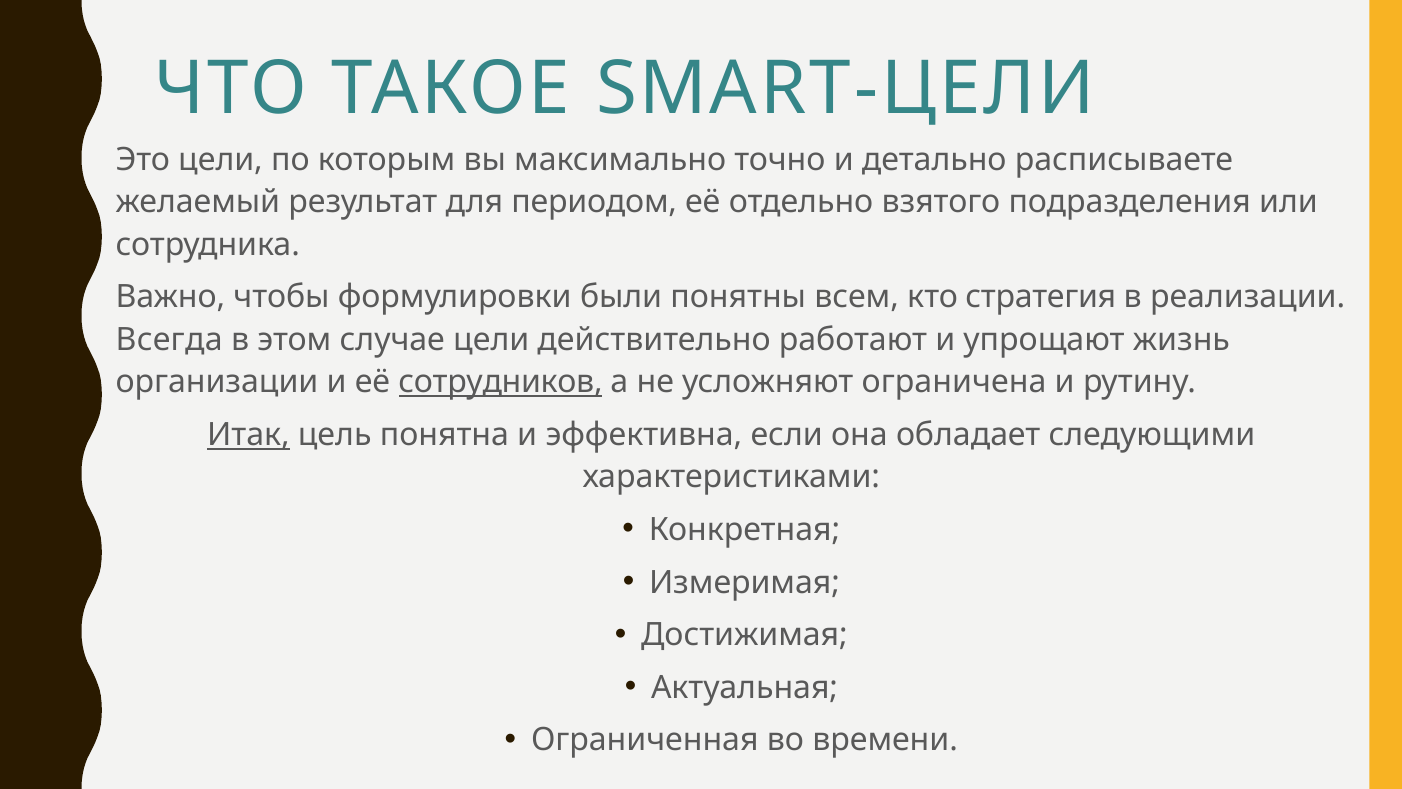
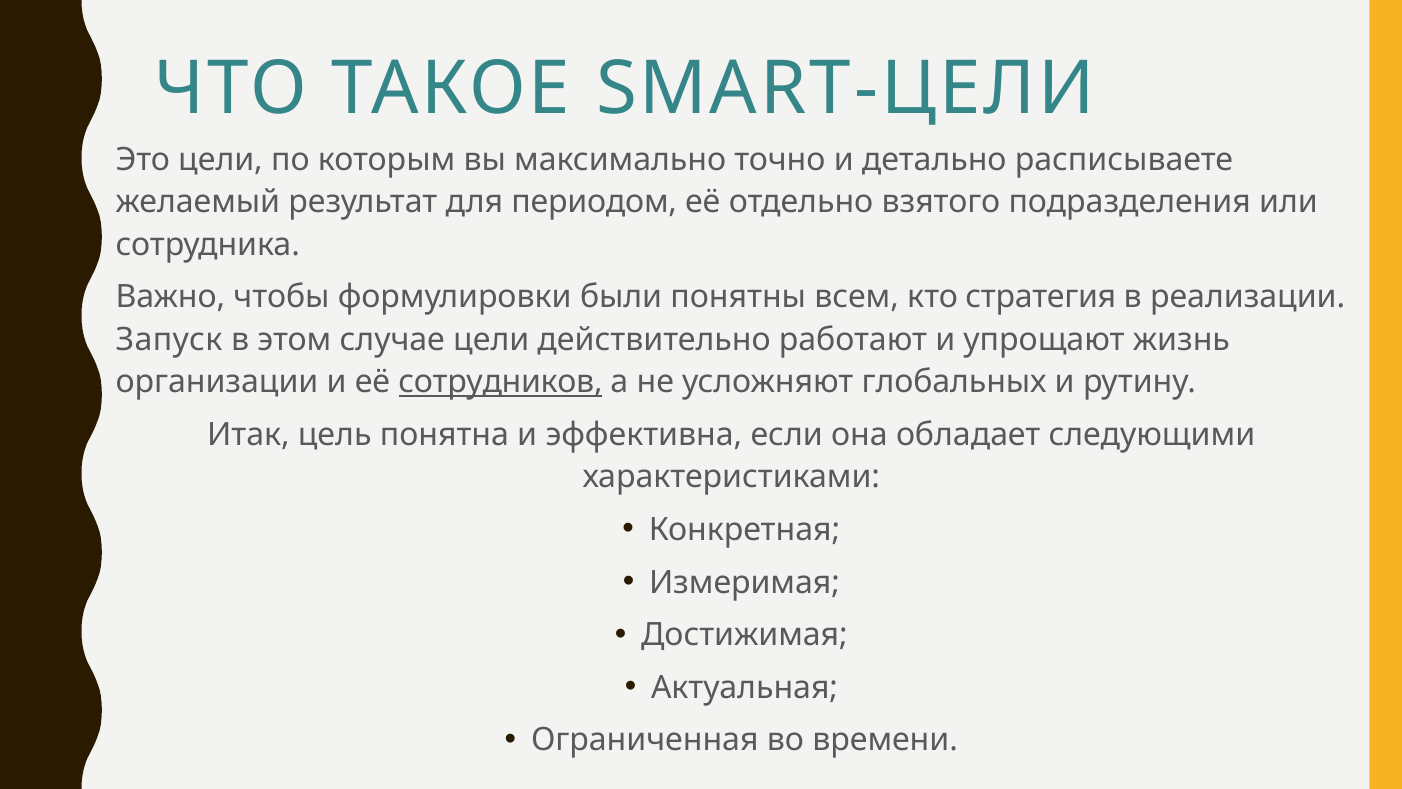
Всегда: Всегда -> Запуск
ограничена: ограничена -> глобальных
Итак underline: present -> none
